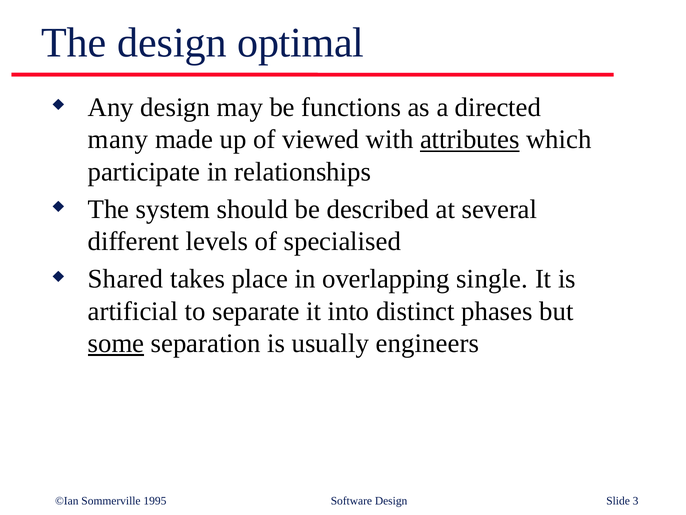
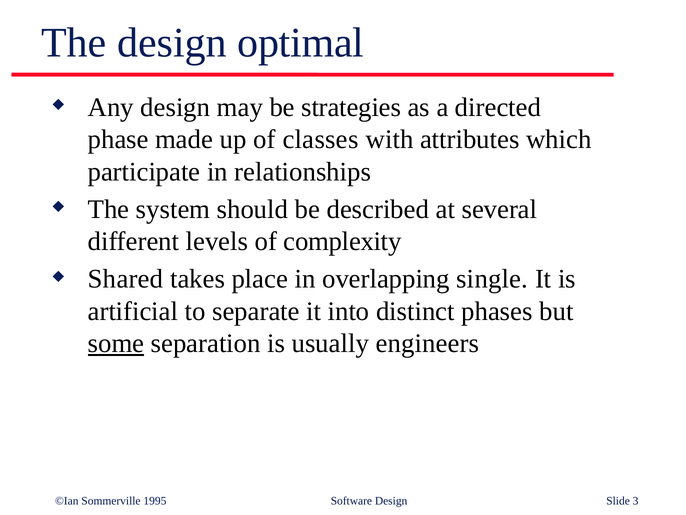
functions: functions -> strategies
many: many -> phase
viewed: viewed -> classes
attributes underline: present -> none
specialised: specialised -> complexity
